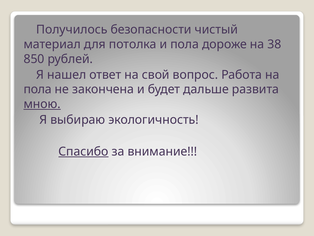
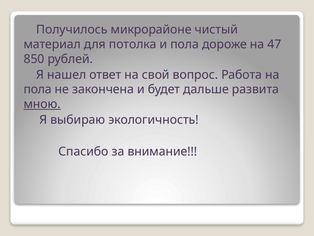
безопасности: безопасности -> микрорайоне
38: 38 -> 47
Спасибо underline: present -> none
